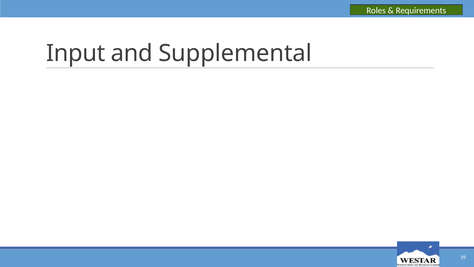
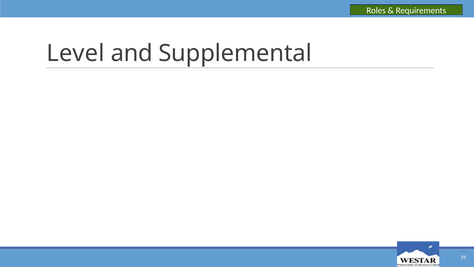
Input: Input -> Level
